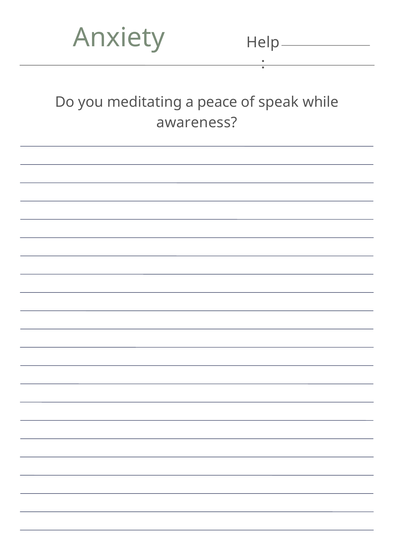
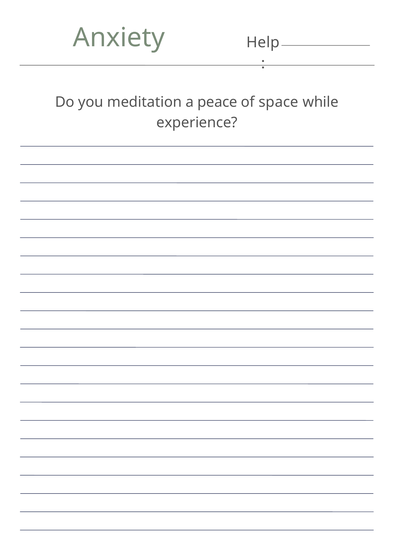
meditating: meditating -> meditation
speak: speak -> space
awareness: awareness -> experience
